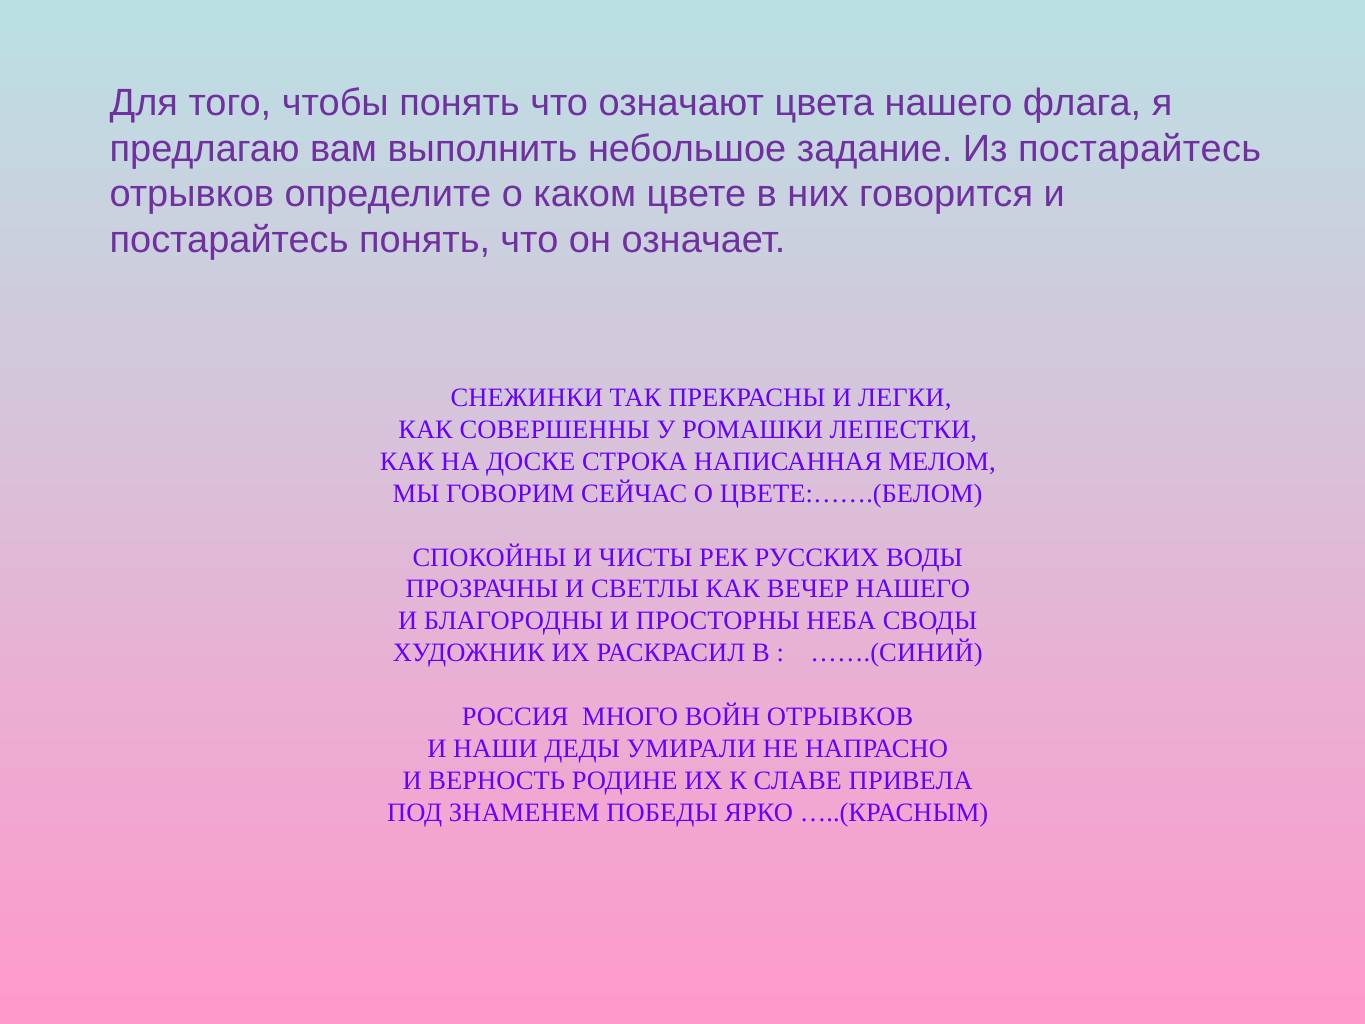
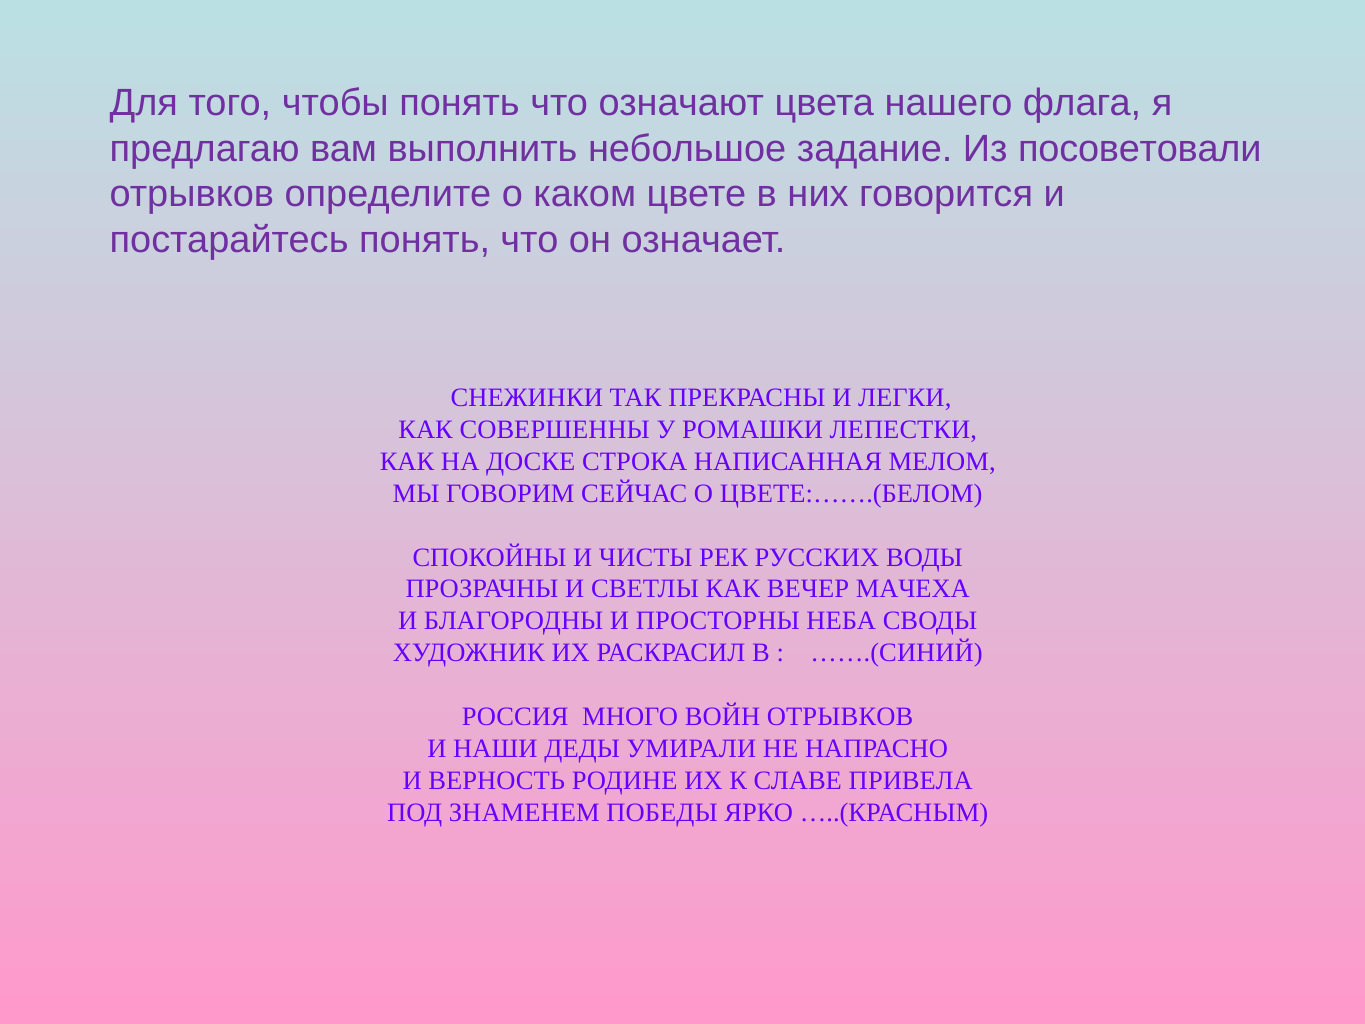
Из постарайтесь: постарайтесь -> посоветовали
ВЕЧЕР НАШЕГО: НАШЕГО -> МАЧЕХА
